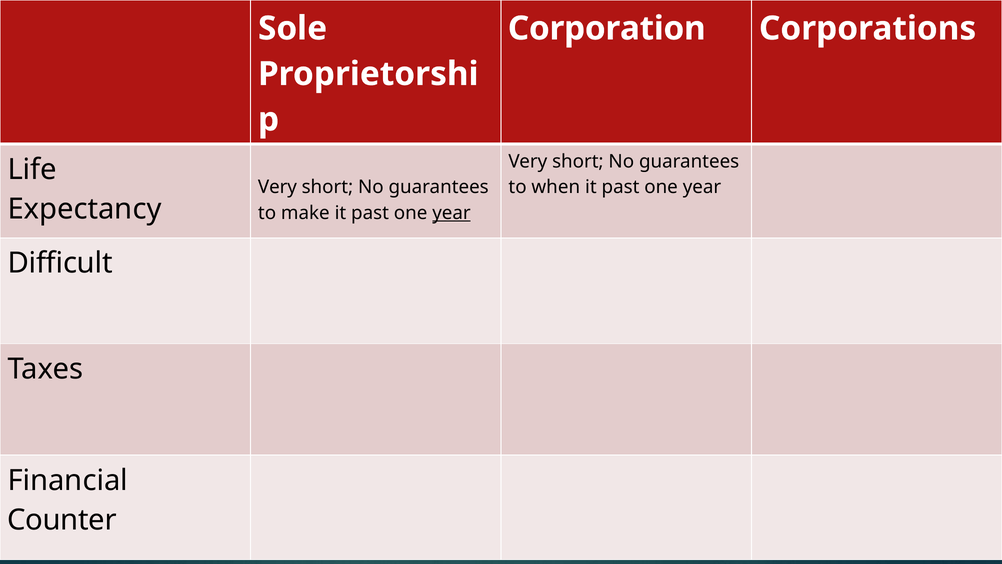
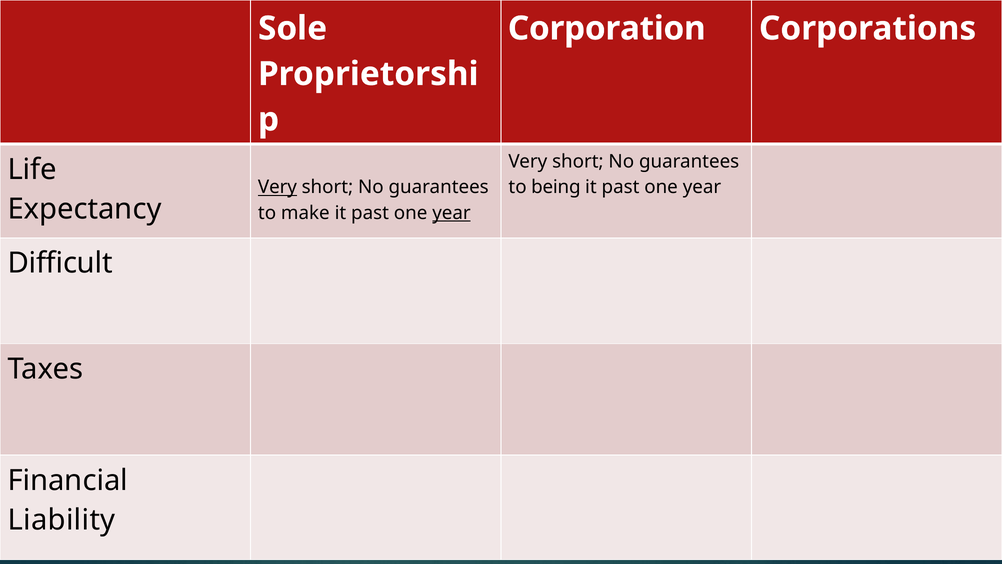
Very at (277, 187) underline: none -> present
when: when -> being
Counter: Counter -> Liability
